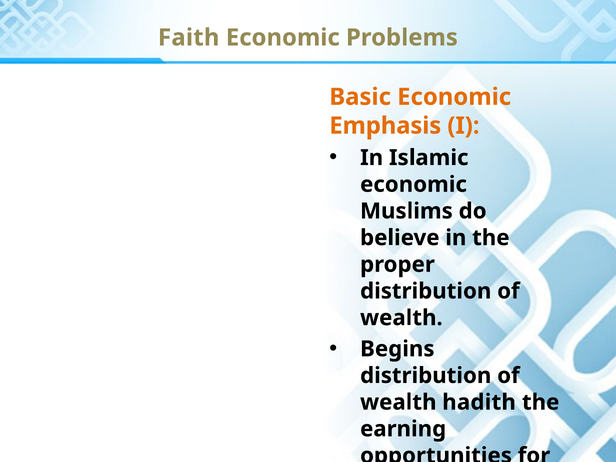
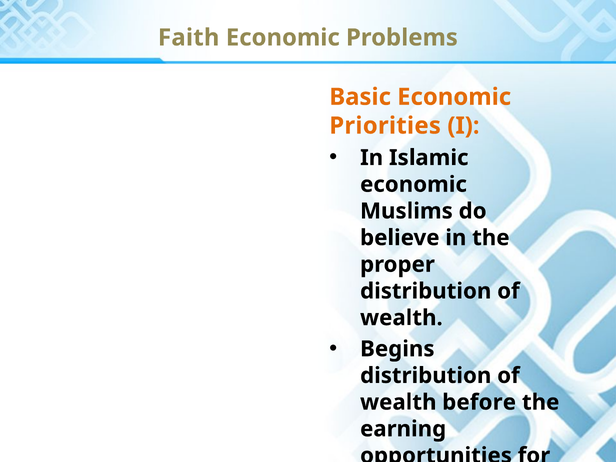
Emphasis: Emphasis -> Priorities
hadith: hadith -> before
